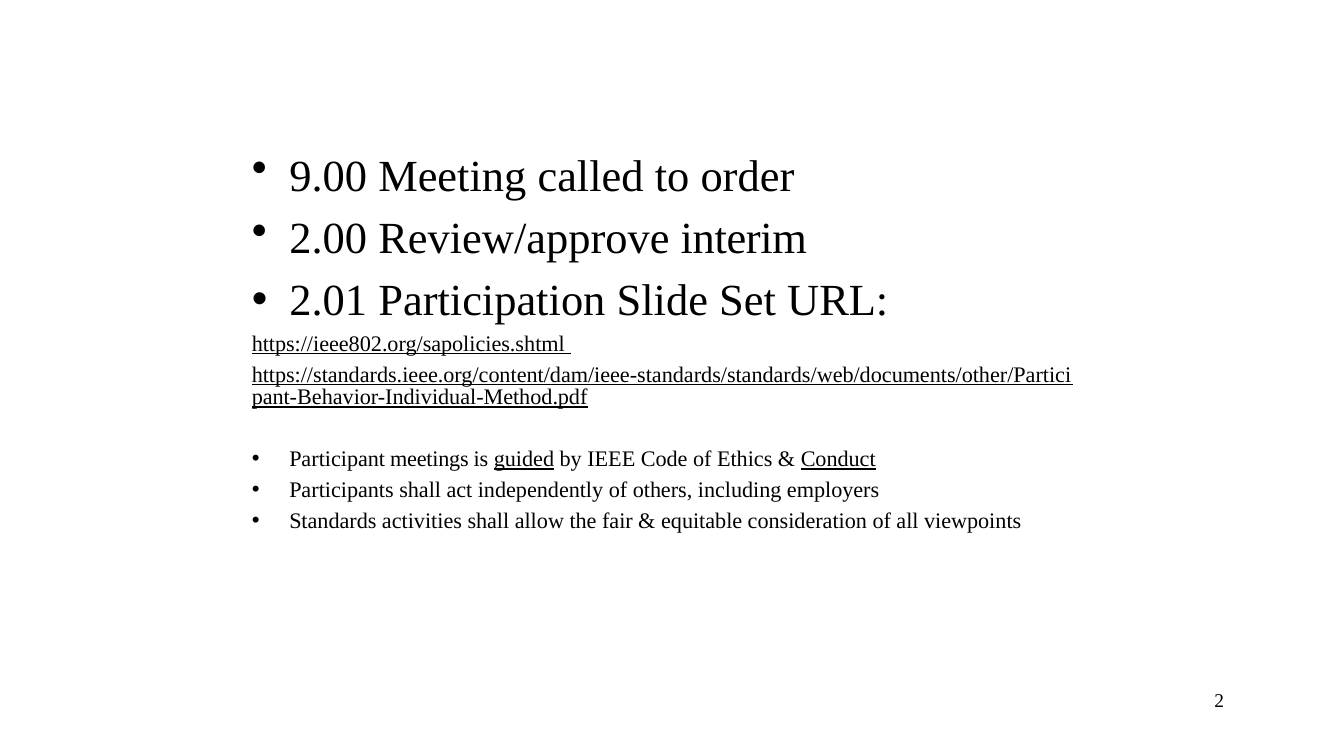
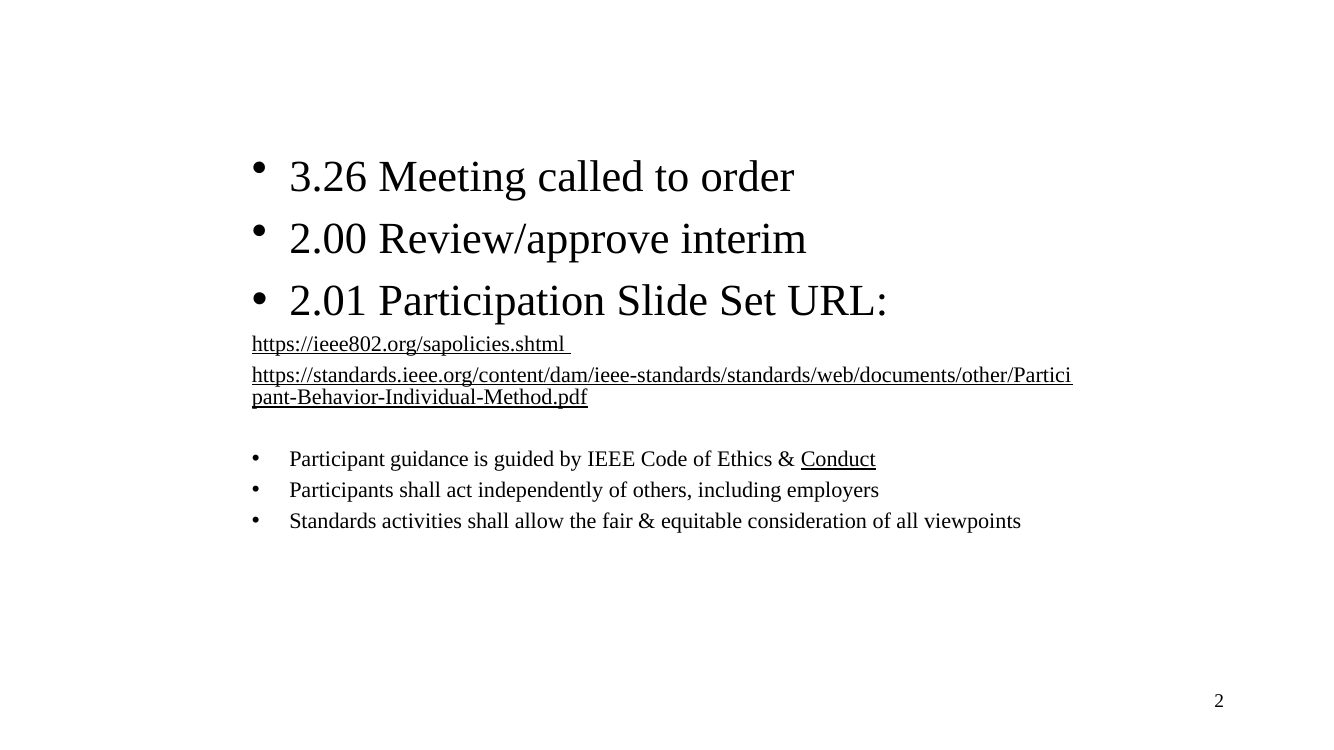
9.00: 9.00 -> 3.26
meetings: meetings -> guidance
guided underline: present -> none
